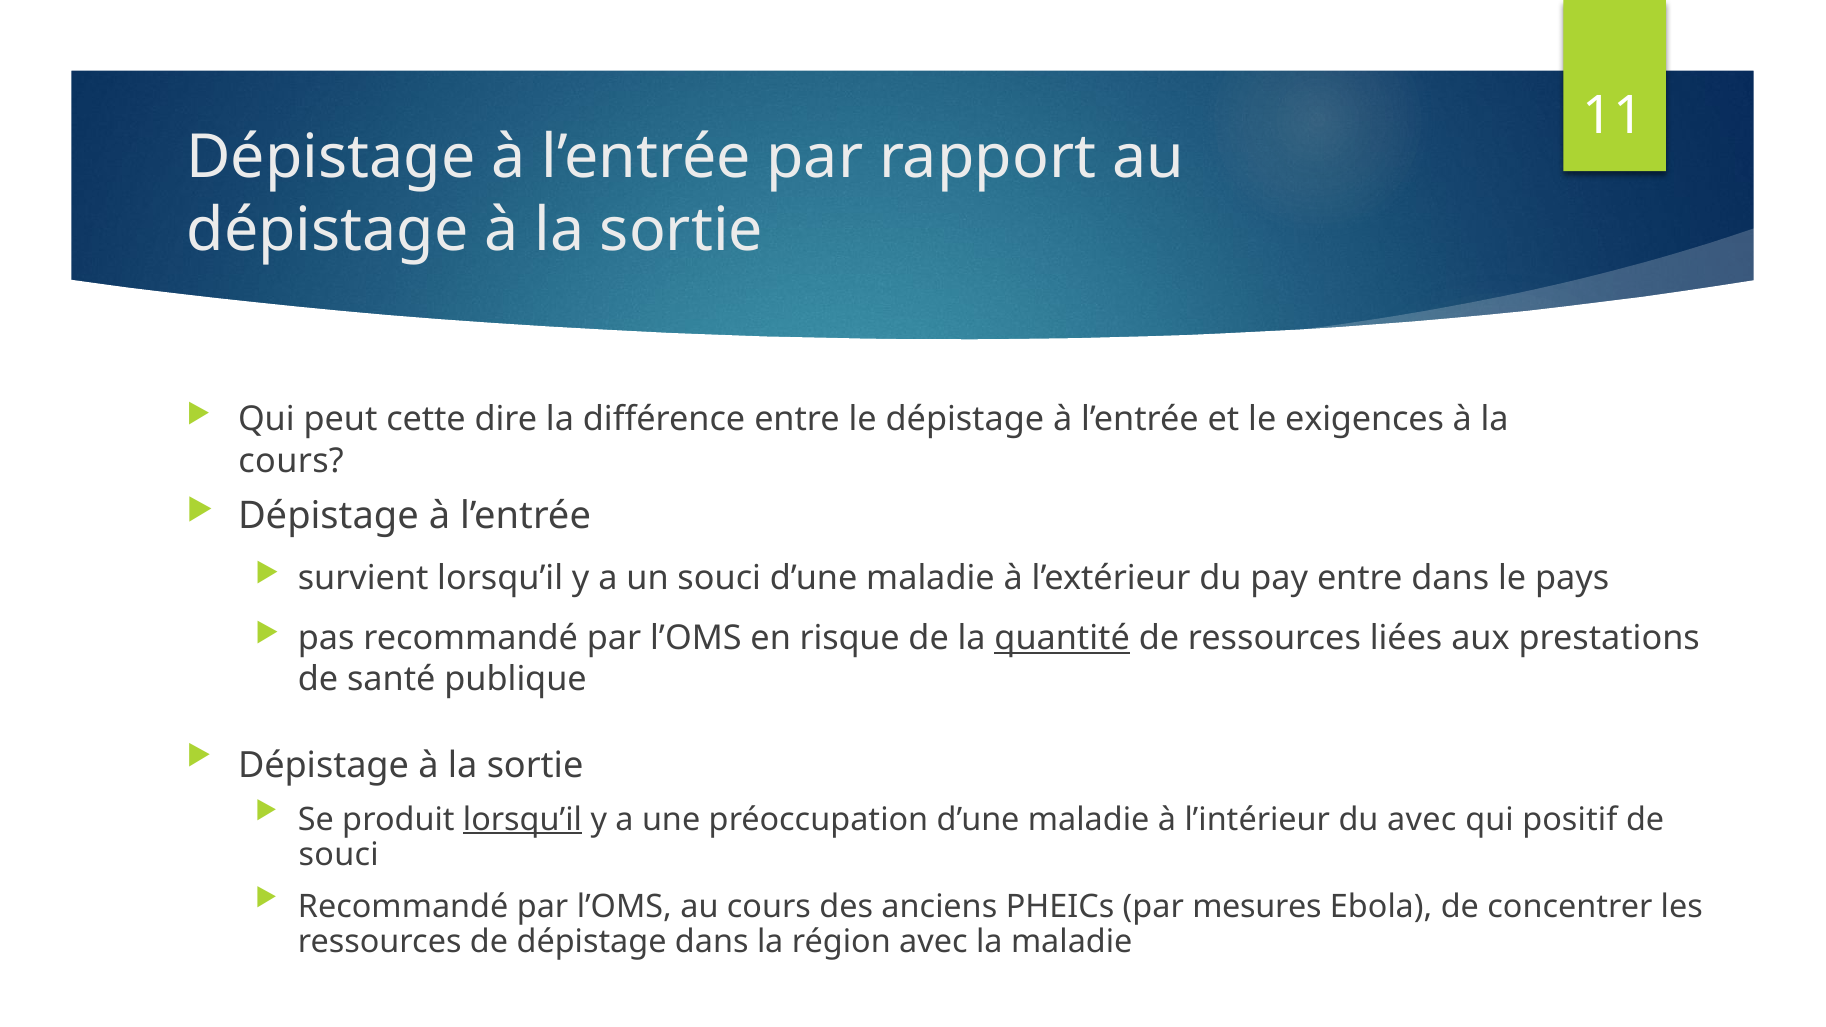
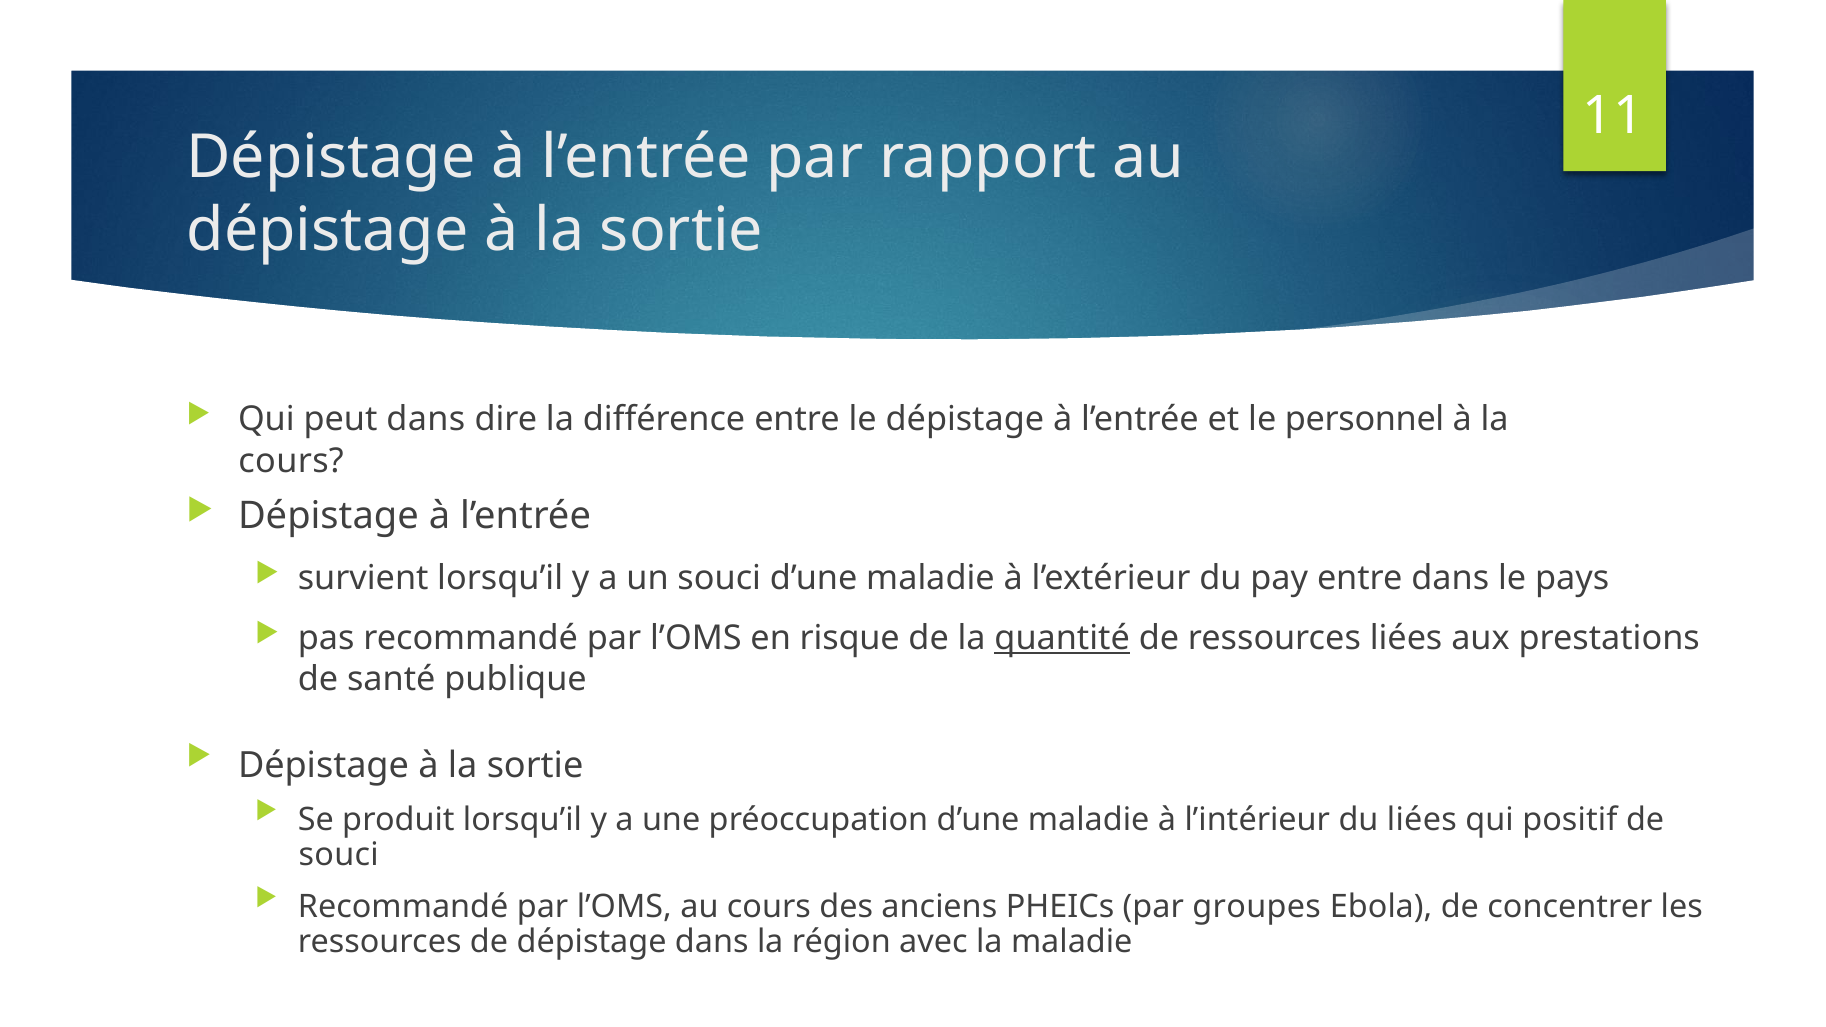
peut cette: cette -> dans
exigences: exigences -> personnel
lorsqu’il at (522, 820) underline: present -> none
du avec: avec -> liées
mesures: mesures -> groupes
